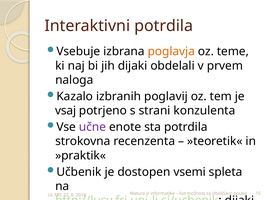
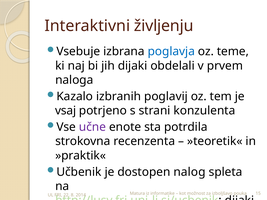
Interaktivni potrdila: potrdila -> življenju
poglavja colour: orange -> blue
vsemi: vsemi -> nalog
